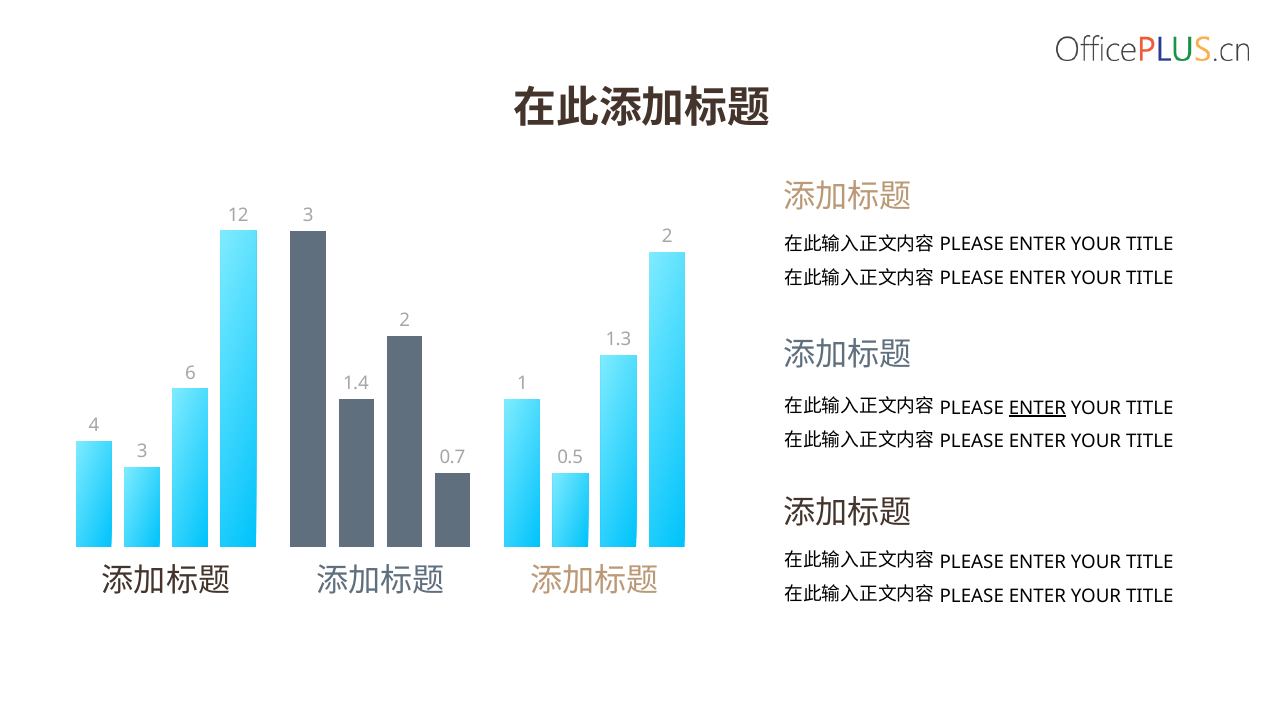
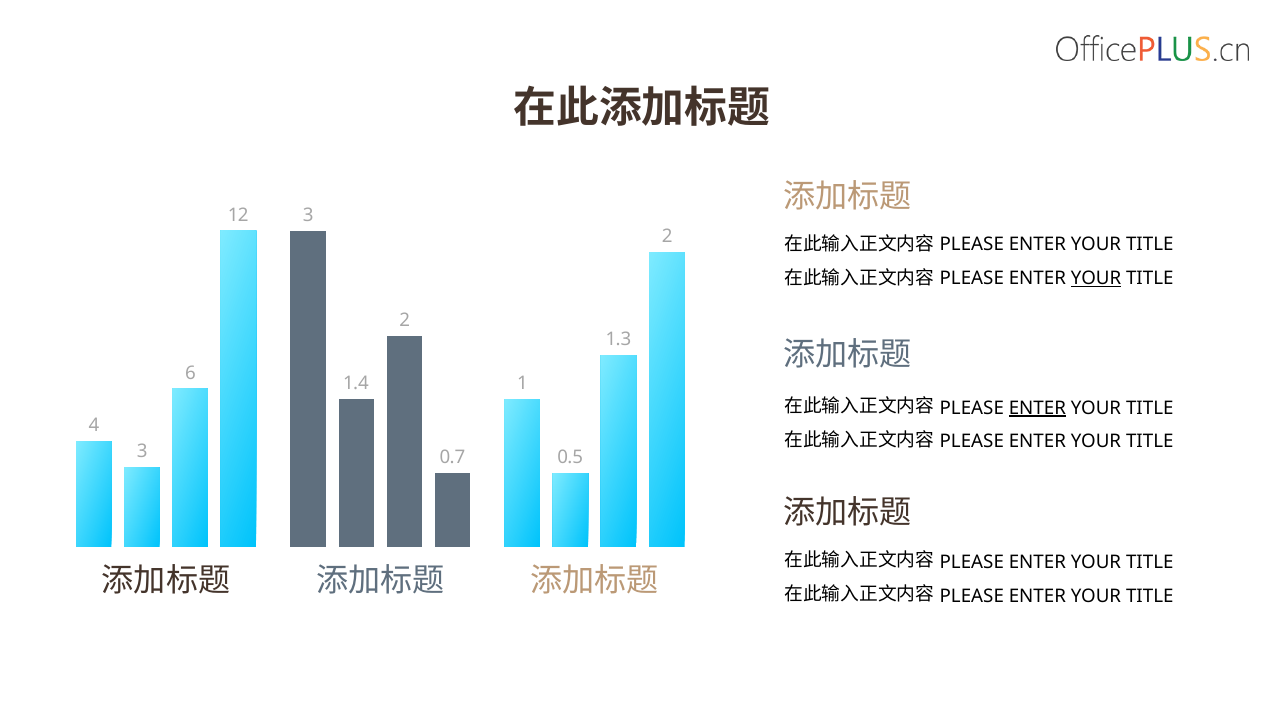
YOUR at (1096, 278) underline: none -> present
